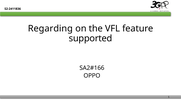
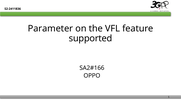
Regarding: Regarding -> Parameter
